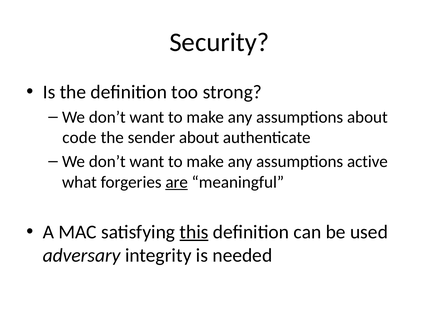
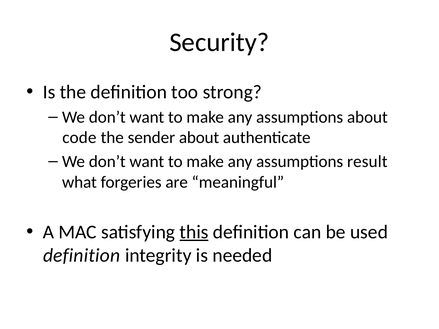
active: active -> result
are underline: present -> none
adversary at (82, 256): adversary -> definition
